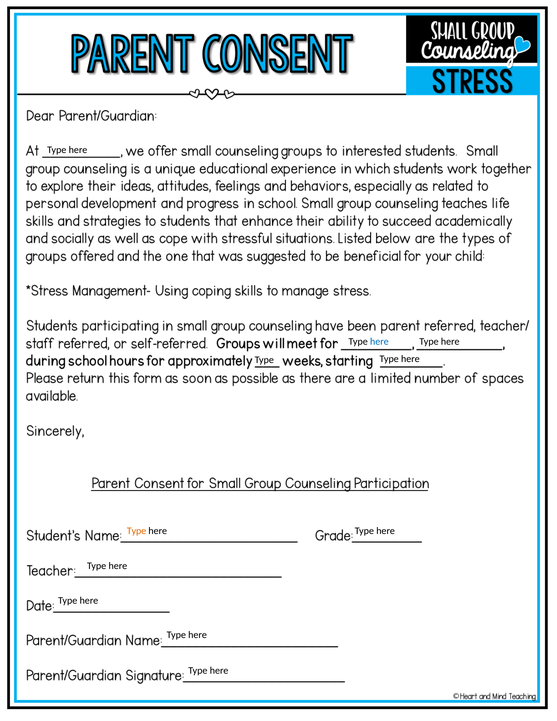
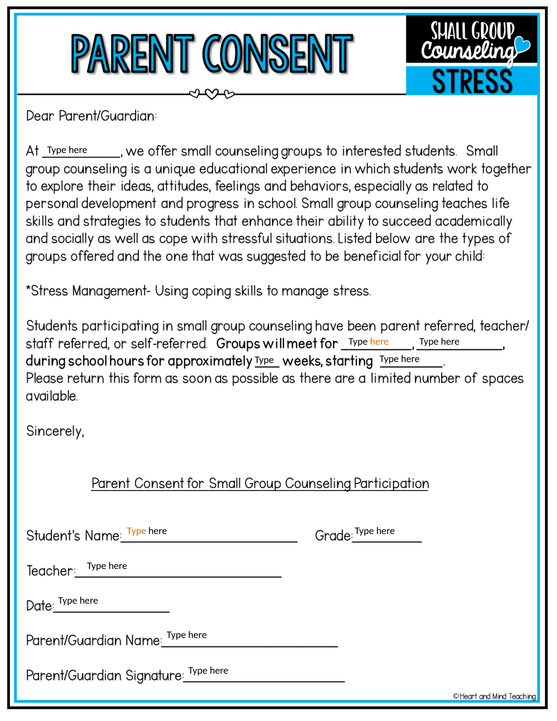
here at (379, 341) colour: blue -> orange
